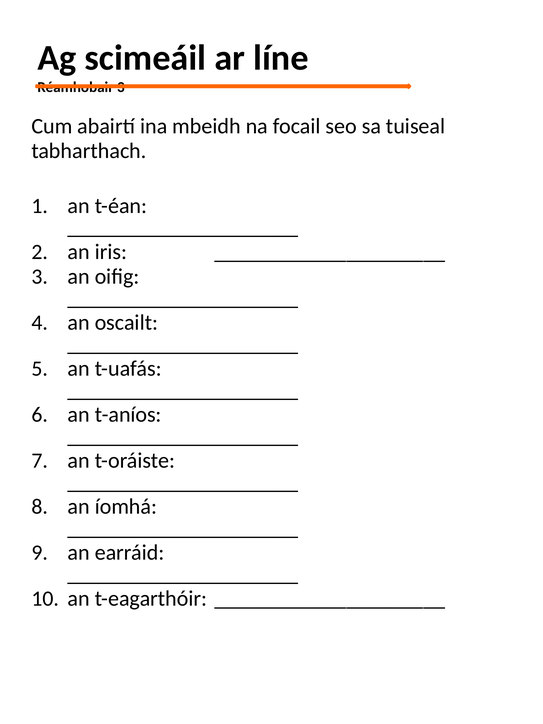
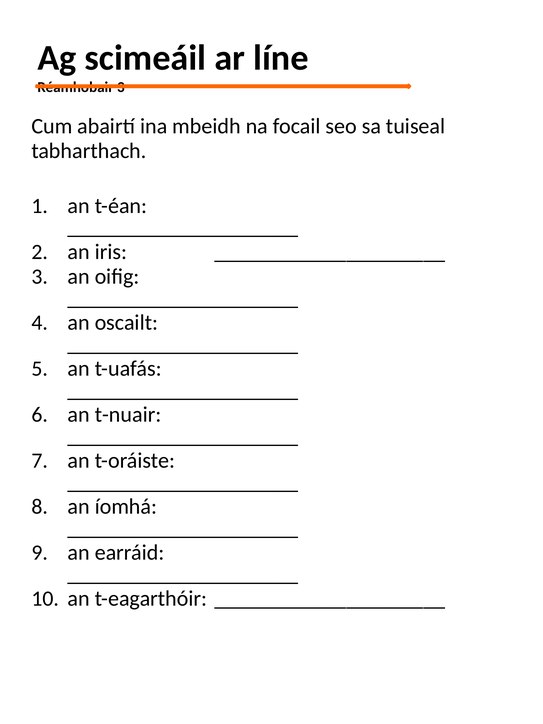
t-aníos: t-aníos -> t-nuair
